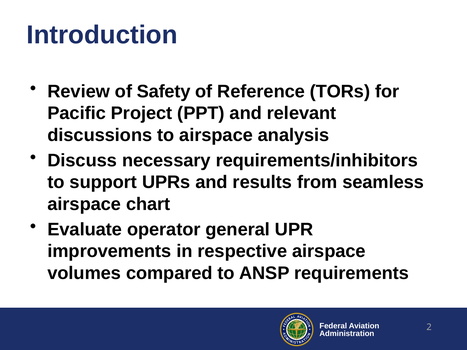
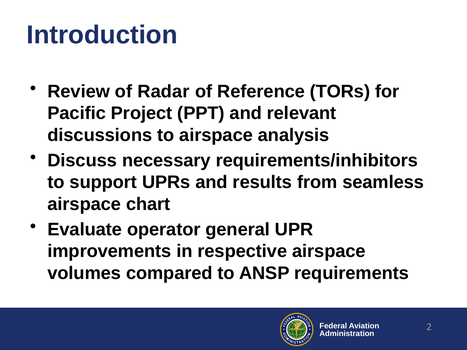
Safety: Safety -> Radar
